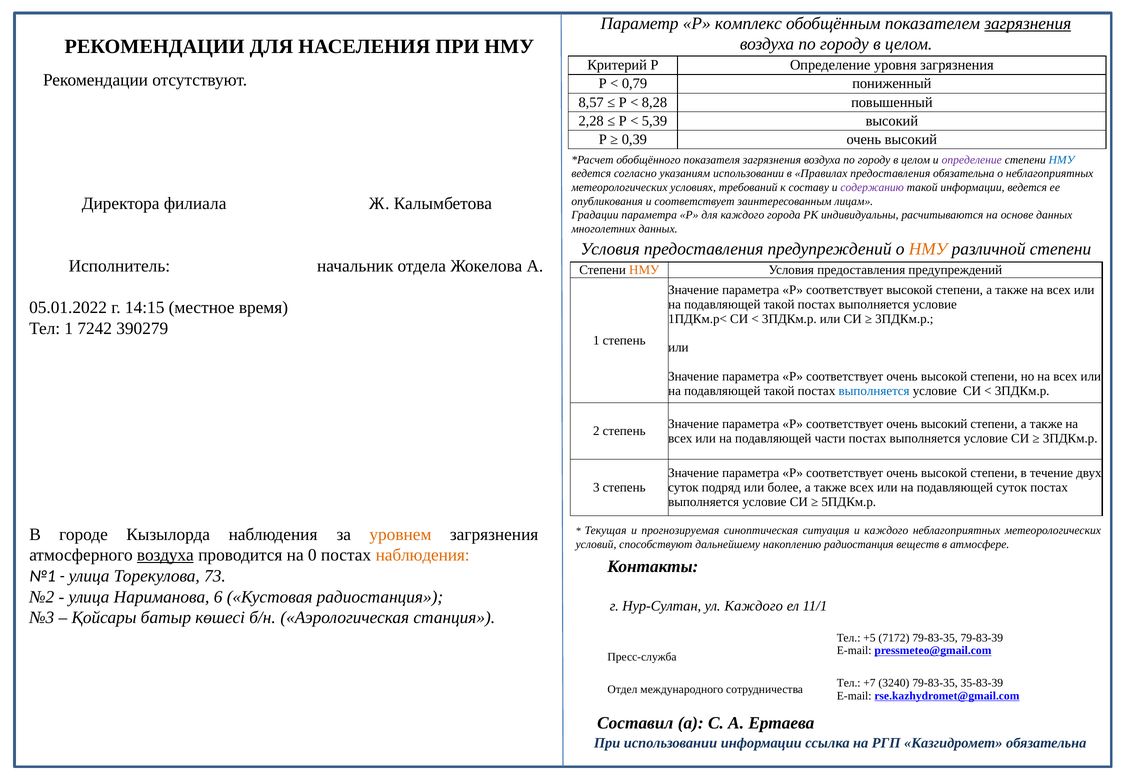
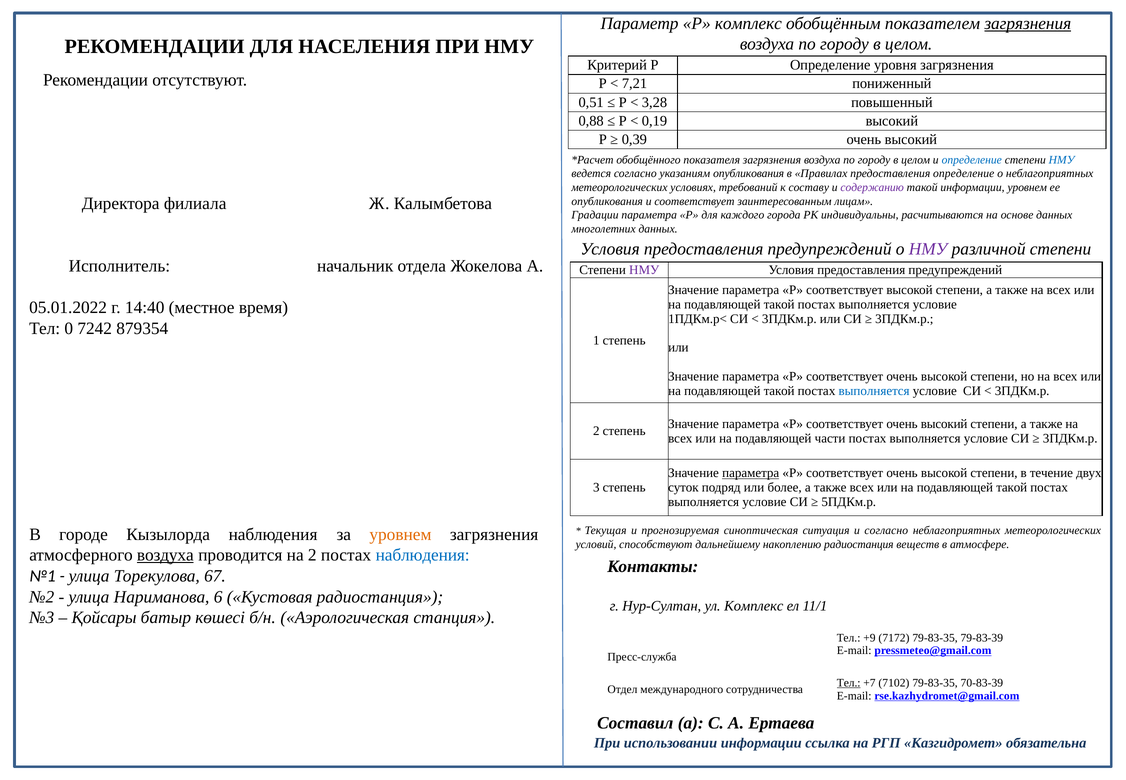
0,79: 0,79 -> 7,21
8,57: 8,57 -> 0,51
8,28: 8,28 -> 3,28
2,28: 2,28 -> 0,88
5,39: 5,39 -> 0,19
определение at (972, 160) colour: purple -> blue
указаниям использовании: использовании -> опубликования
предоставления обязательна: обязательна -> определение
информации ведется: ведется -> уровнем
НМУ at (928, 249) colour: orange -> purple
НМУ at (644, 270) colour: orange -> purple
14:15: 14:15 -> 14:40
Тел 1: 1 -> 0
390279: 390279 -> 879354
параметра at (751, 473) underline: none -> present
суток at (1012, 487): суток -> такой
и каждого: каждого -> согласно
на 0: 0 -> 2
наблюдения at (423, 555) colour: orange -> blue
73: 73 -> 67
ул Каждого: Каждого -> Комплекс
+5: +5 -> +9
Тел at (849, 682) underline: none -> present
3240: 3240 -> 7102
35-83-39: 35-83-39 -> 70-83-39
